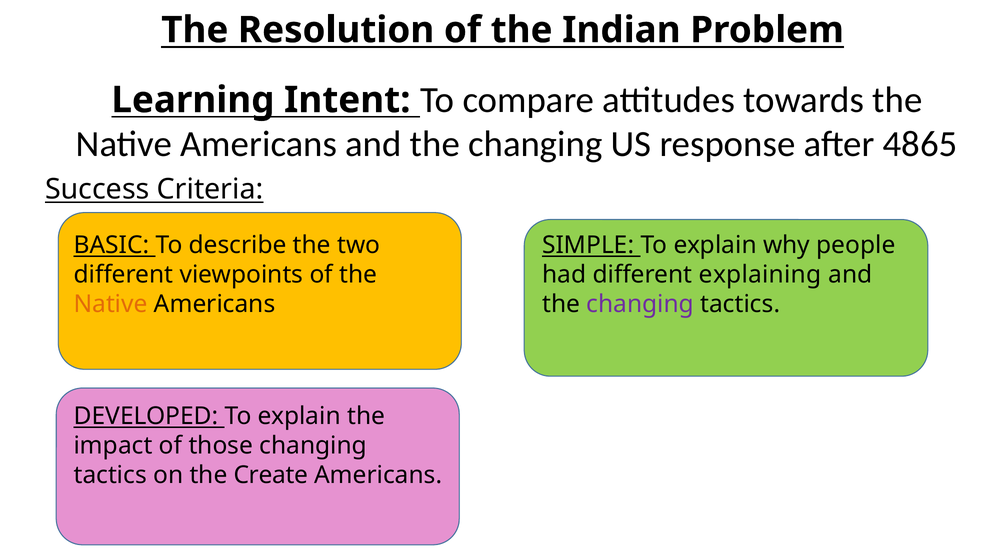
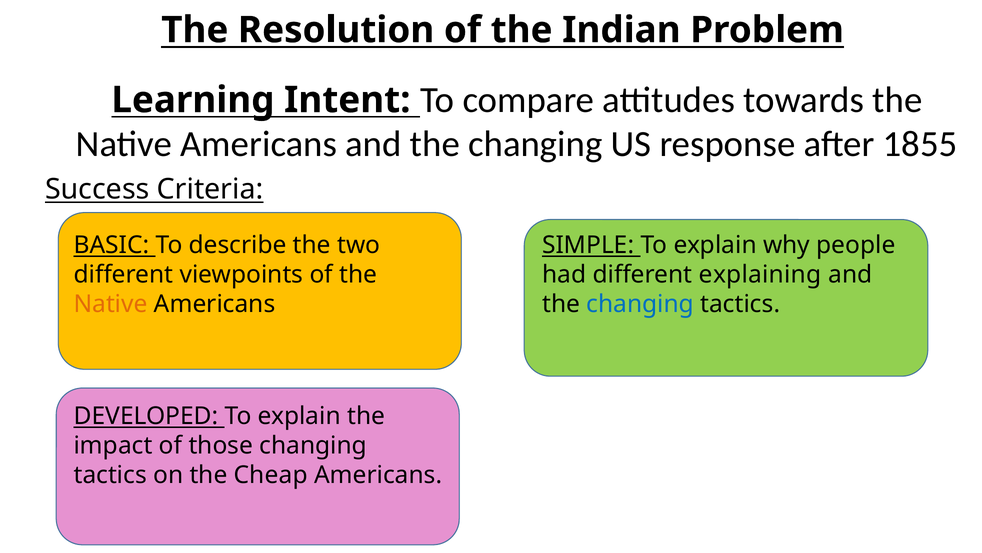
4865: 4865 -> 1855
changing at (640, 304) colour: purple -> blue
Create: Create -> Cheap
